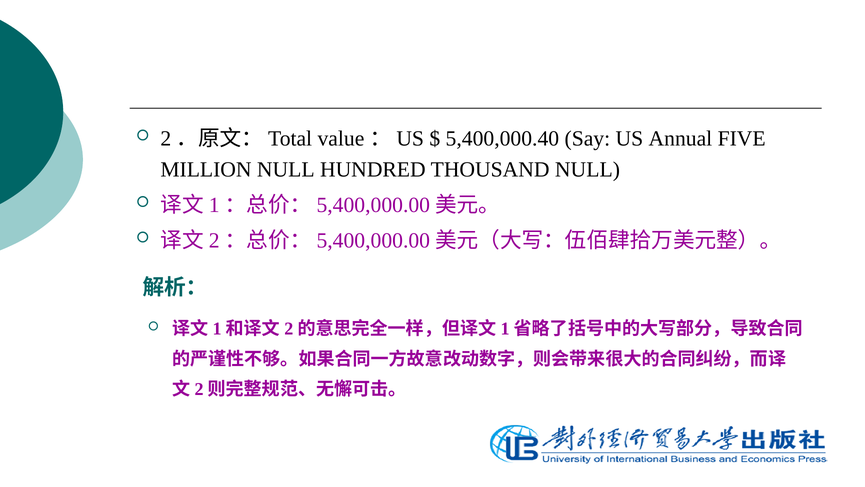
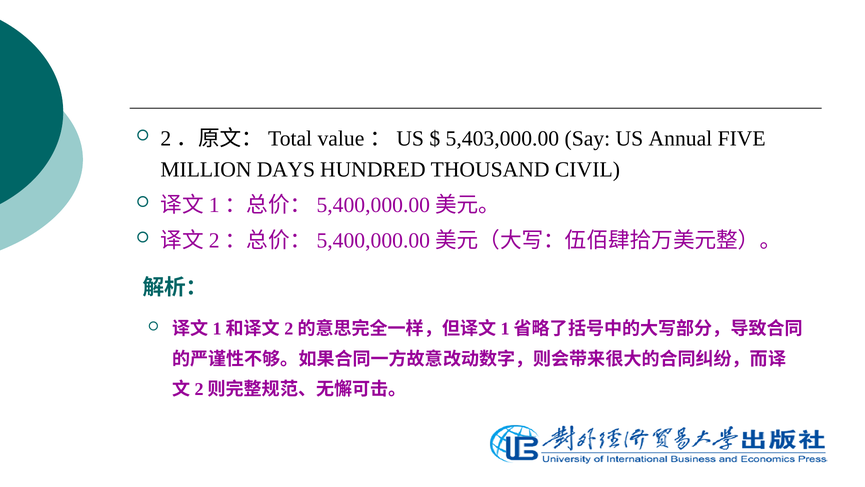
5,400,000.40: 5,400,000.40 -> 5,403,000.00
MILLION NULL: NULL -> DAYS
THOUSAND NULL: NULL -> CIVIL
